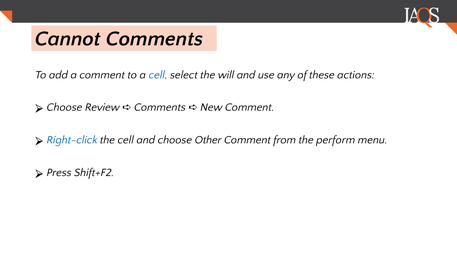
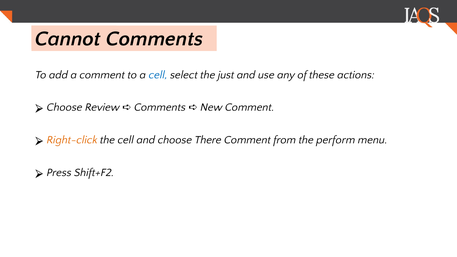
will: will -> just
Right-click colour: blue -> orange
Other: Other -> There
